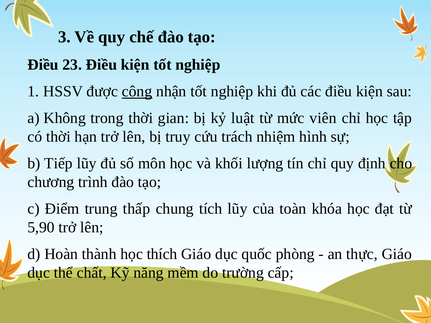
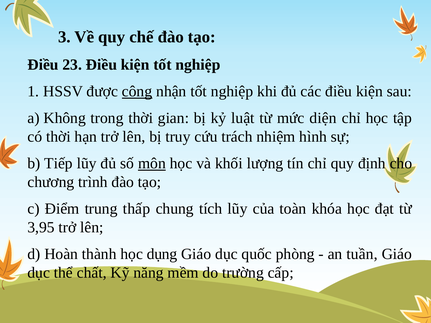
viên: viên -> diện
môn underline: none -> present
5,90: 5,90 -> 3,95
thích: thích -> dụng
thực: thực -> tuần
